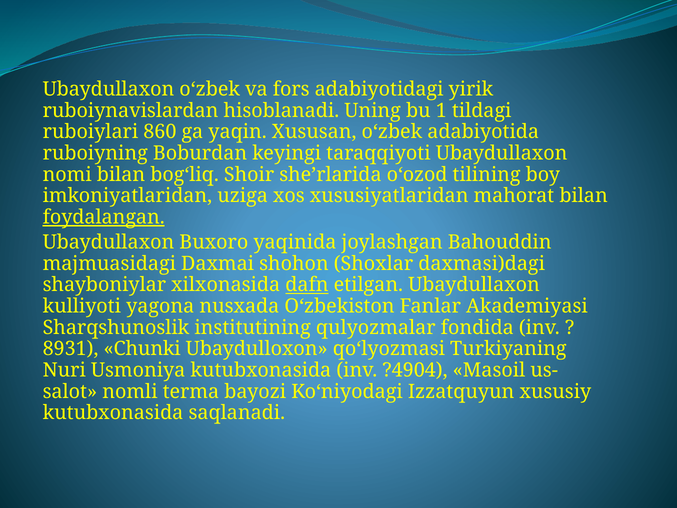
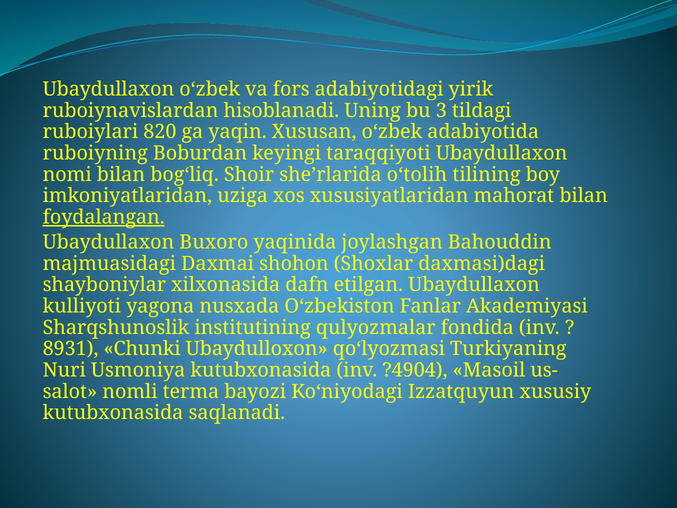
1: 1 -> 3
860: 860 -> 820
o‘ozod: o‘ozod -> o‘tolih
dafn underline: present -> none
